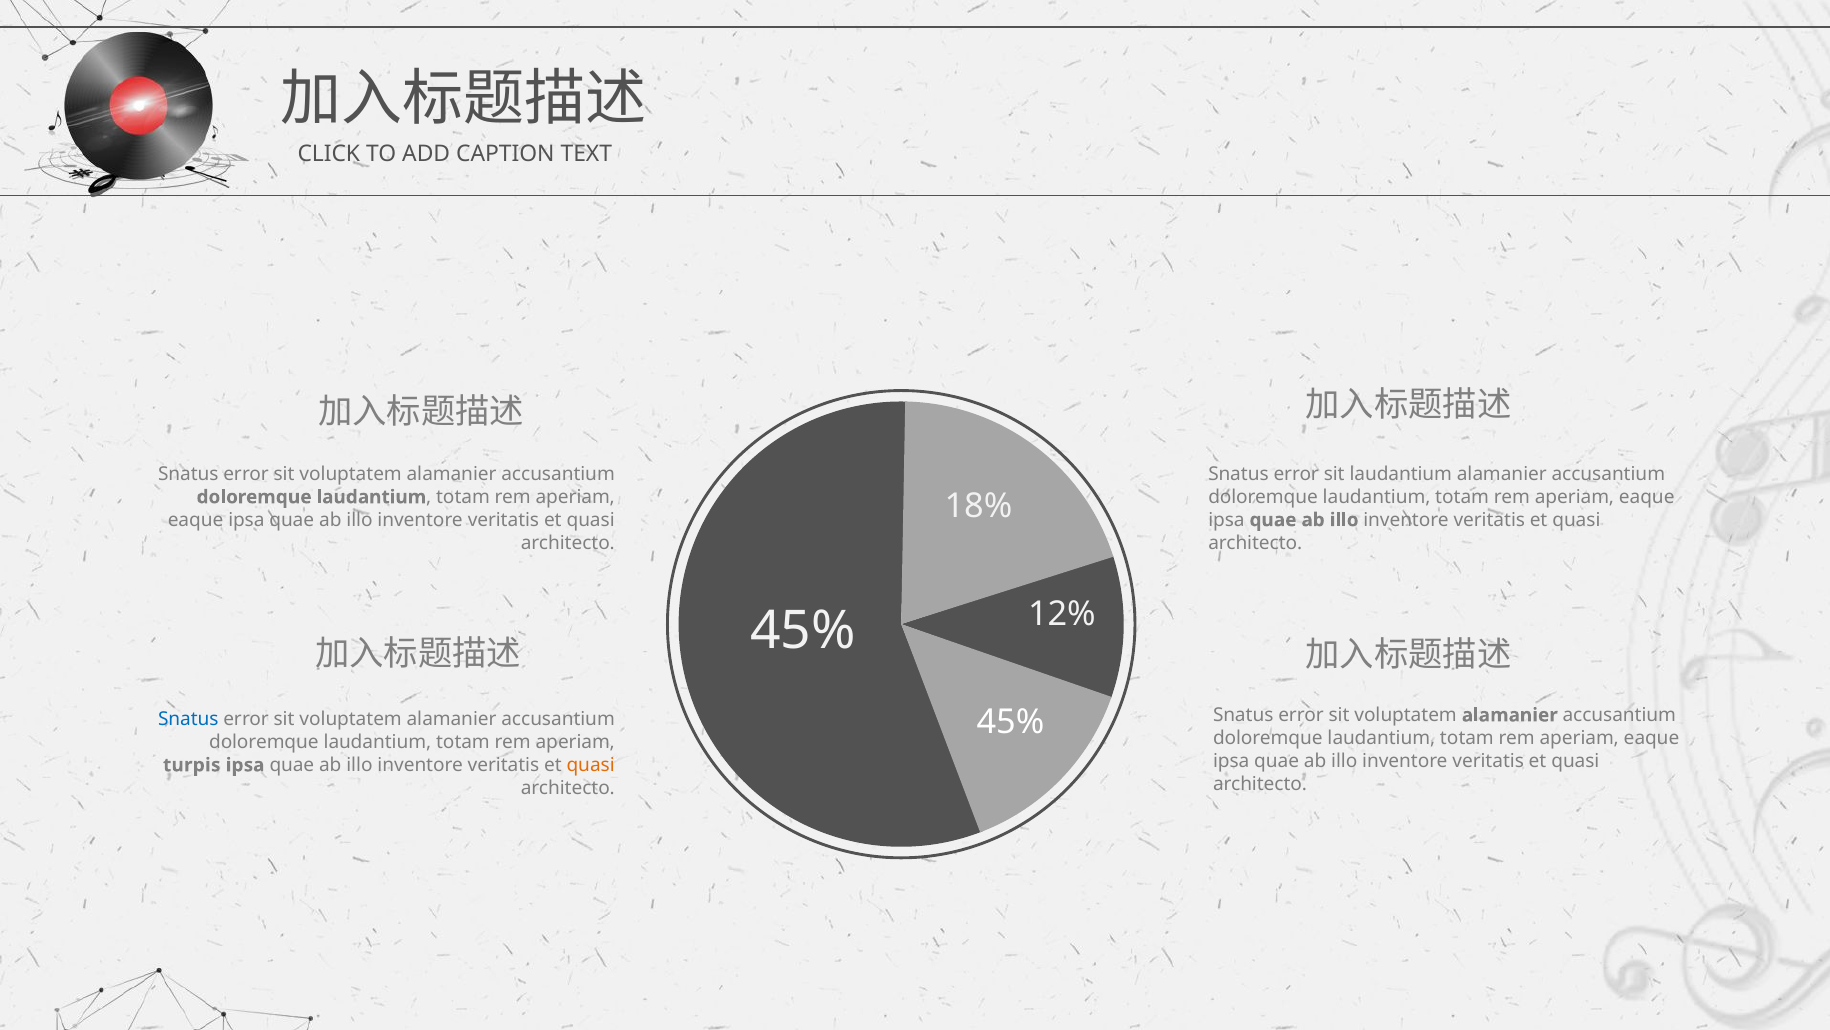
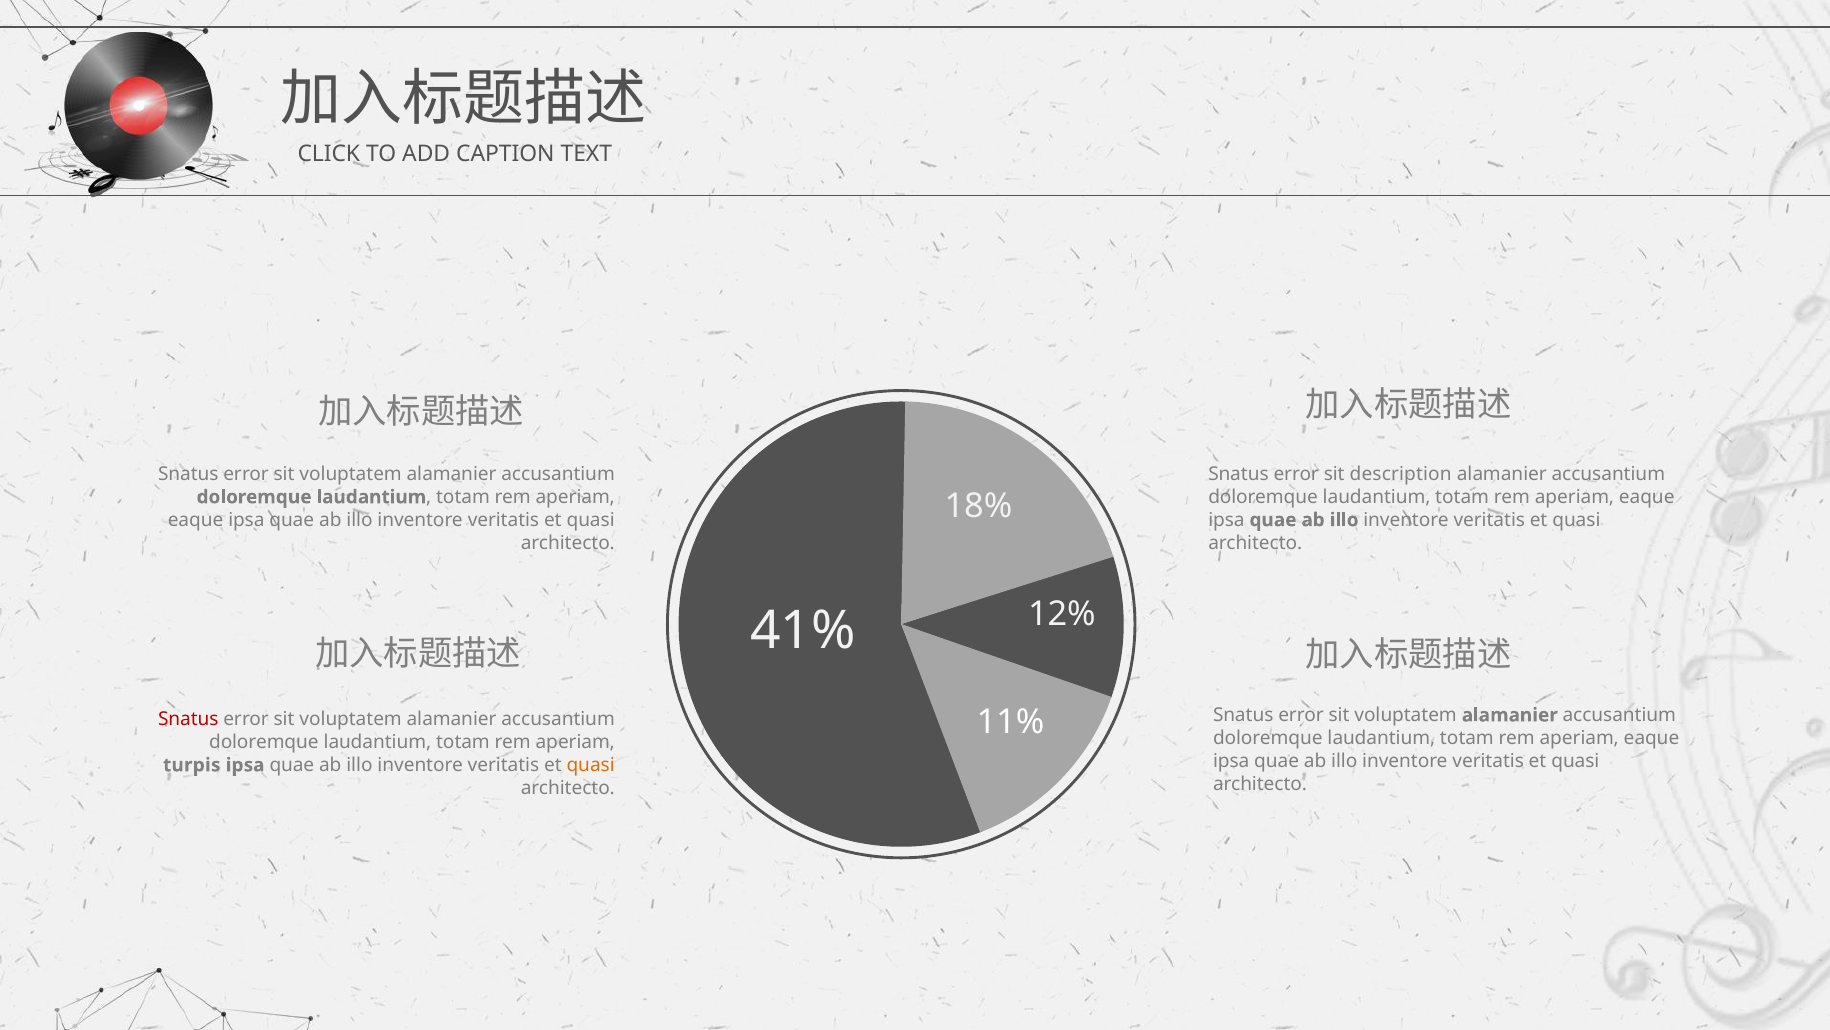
sit laudantium: laudantium -> description
45% at (803, 630): 45% -> 41%
45% at (1010, 722): 45% -> 11%
Snatus at (188, 719) colour: blue -> red
